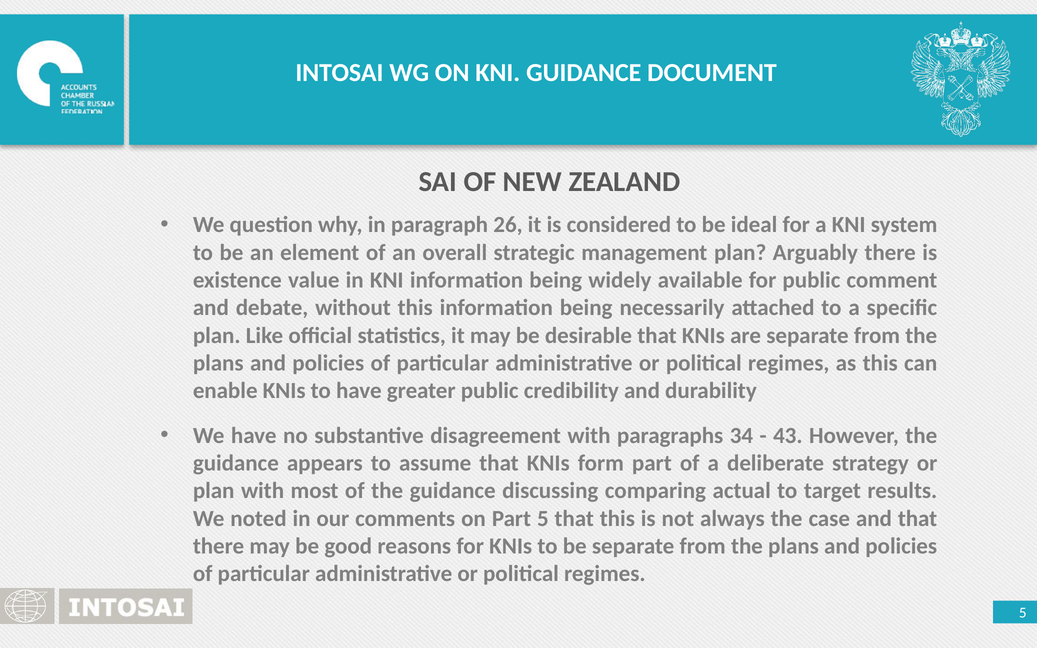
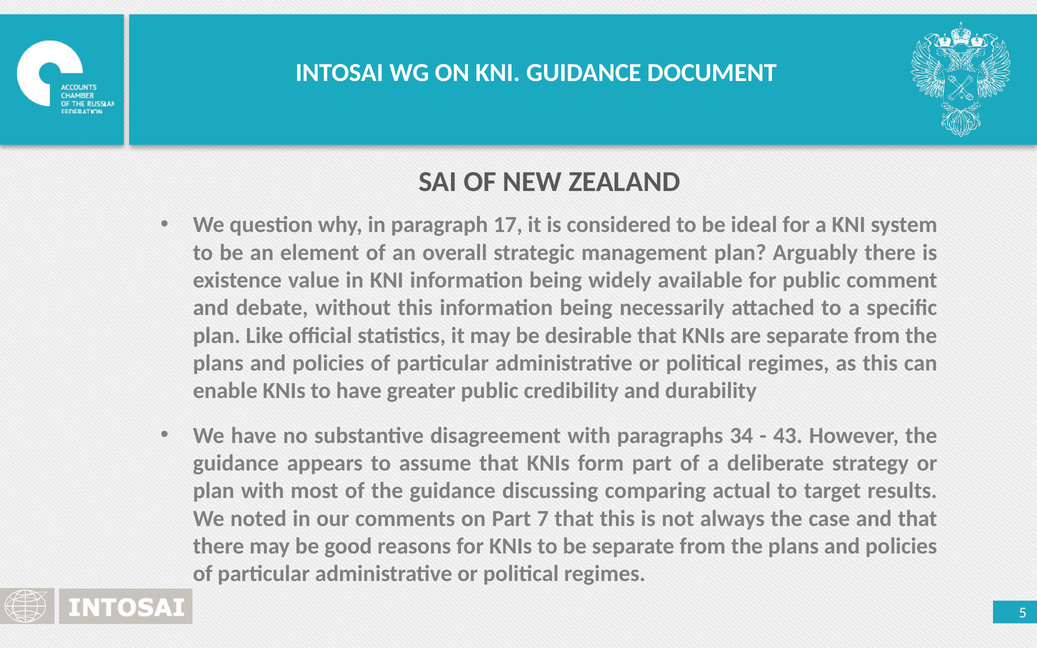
26: 26 -> 17
Part 5: 5 -> 7
